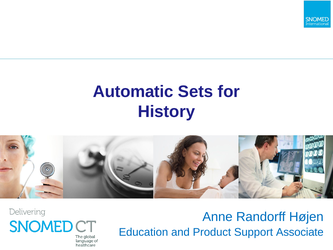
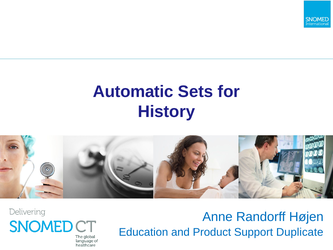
Associate: Associate -> Duplicate
